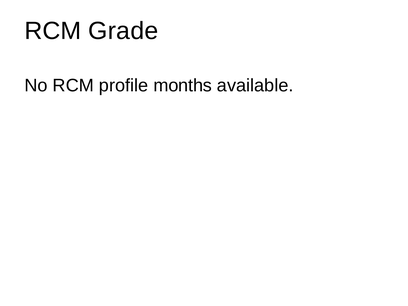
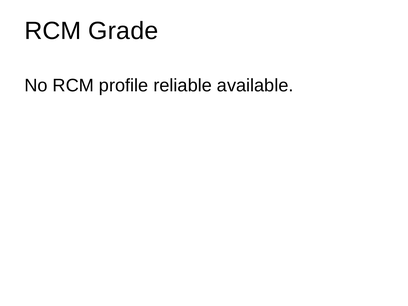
months: months -> reliable
